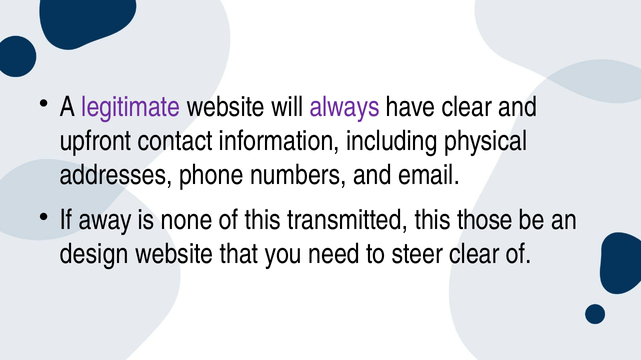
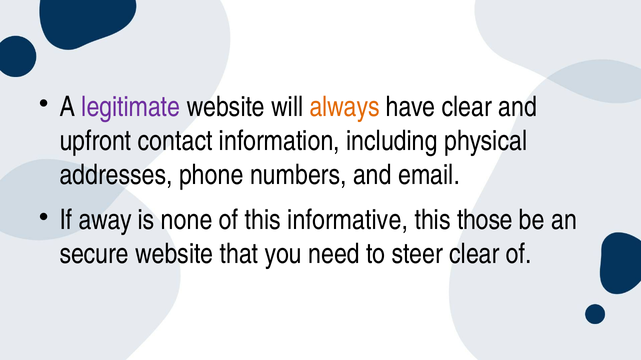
always colour: purple -> orange
transmitted: transmitted -> informative
design: design -> secure
